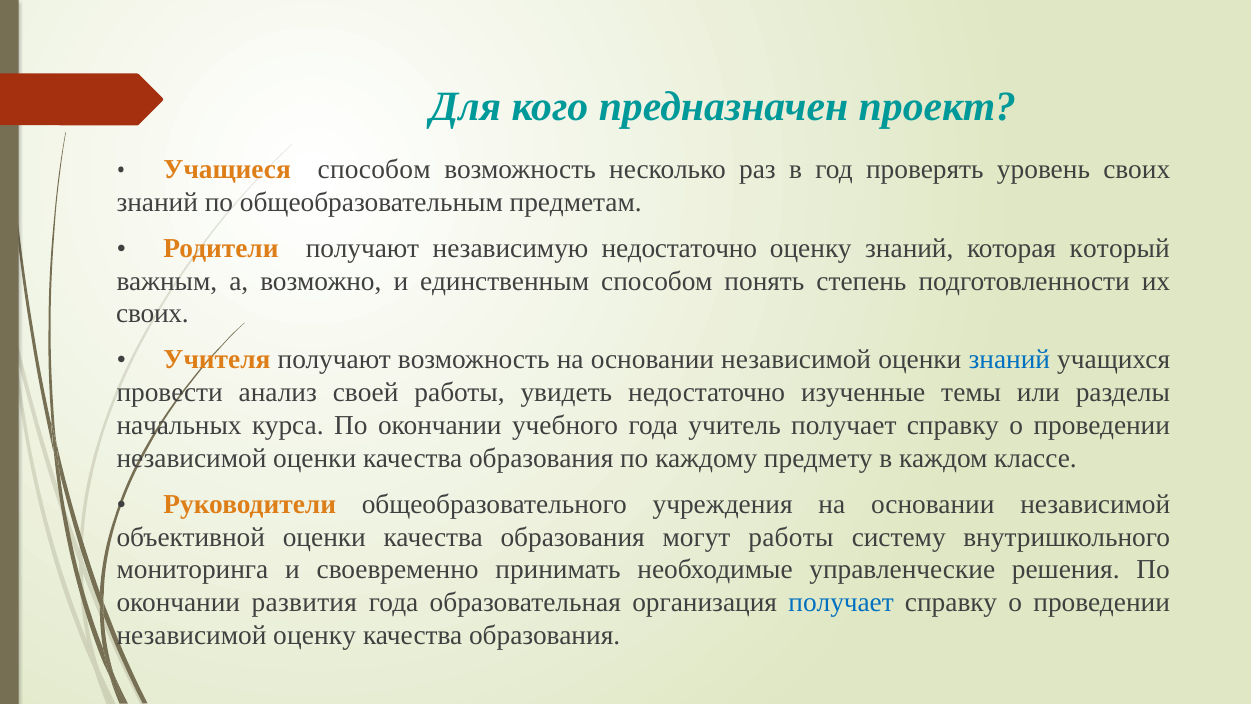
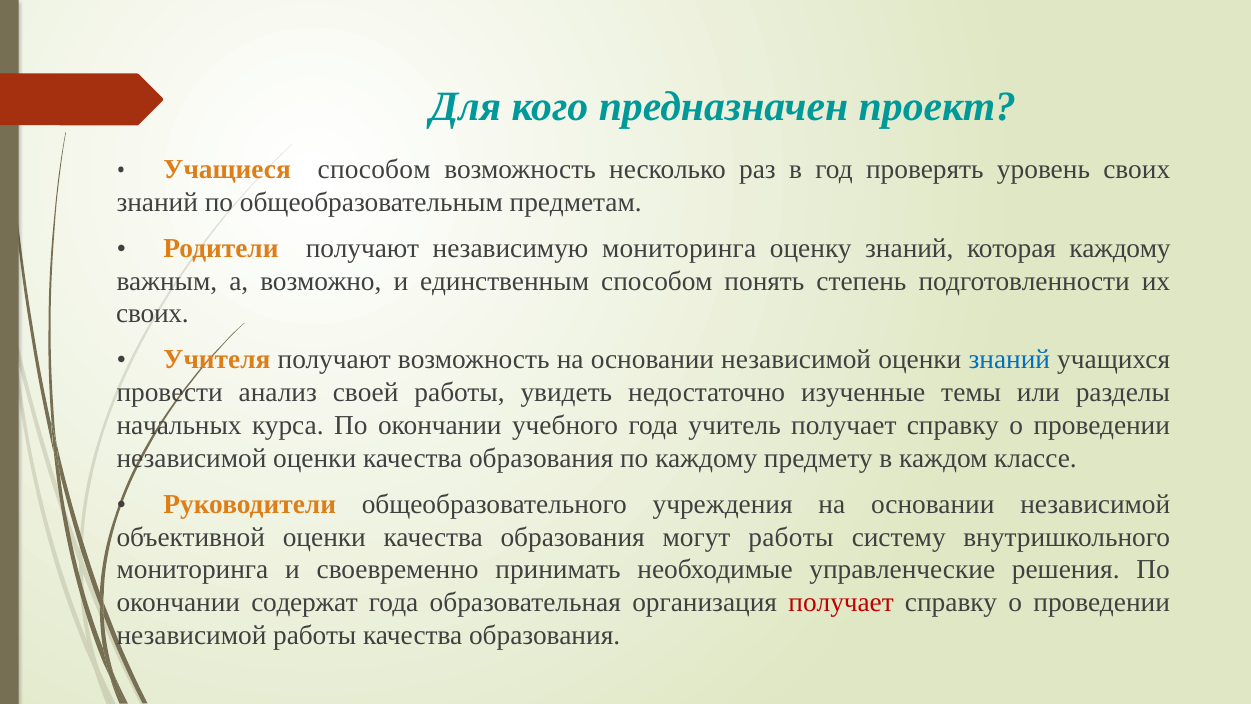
независимую недостаточно: недостаточно -> мониторинга
которая который: который -> каждому
развития: развития -> содержат
получает at (841, 602) colour: blue -> red
независимой оценку: оценку -> работы
